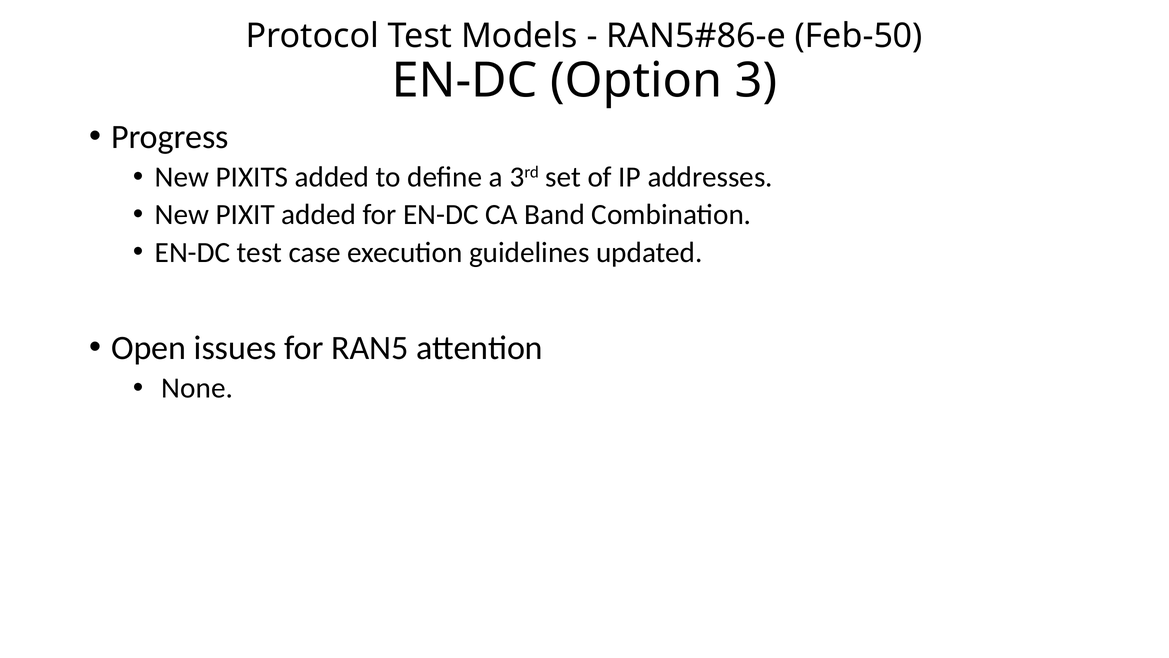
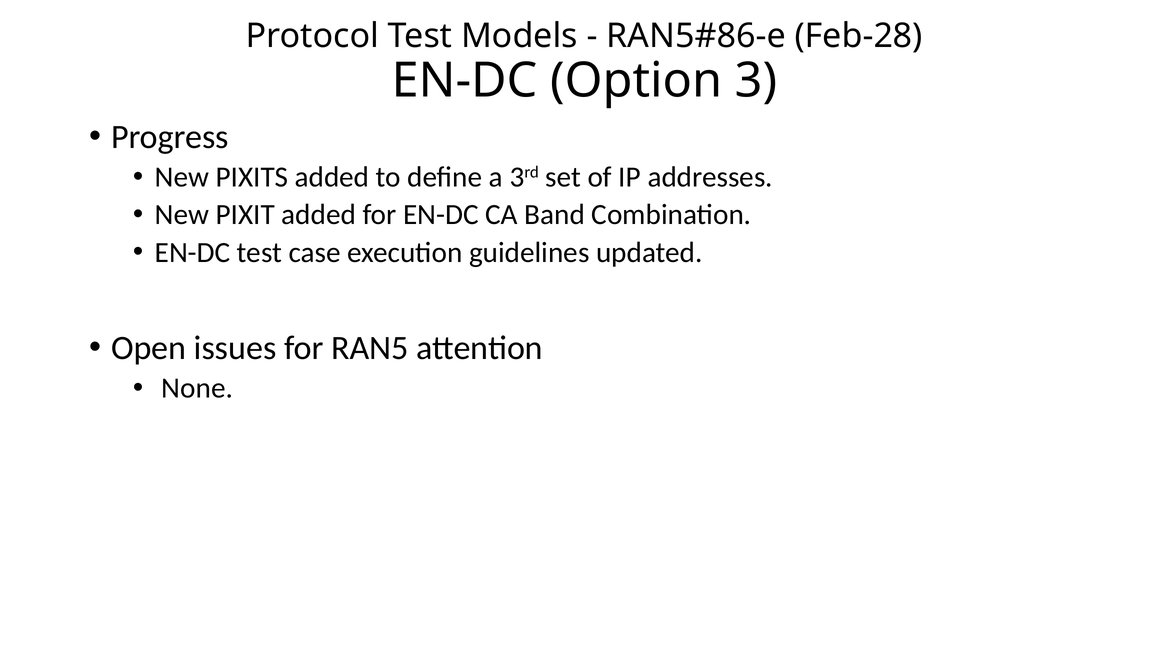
Feb-50: Feb-50 -> Feb-28
